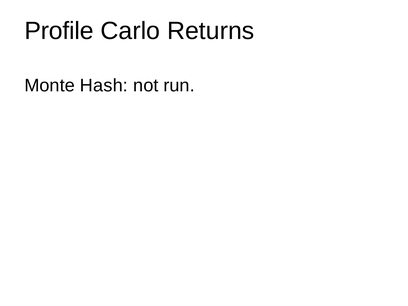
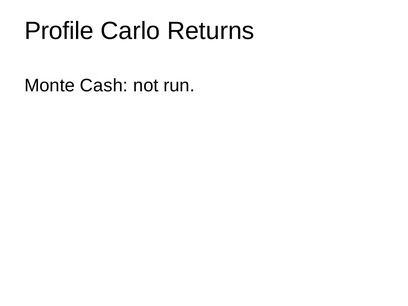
Hash: Hash -> Cash
